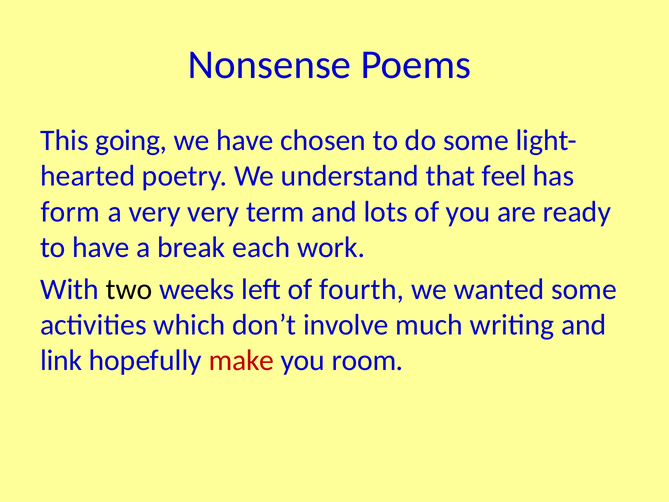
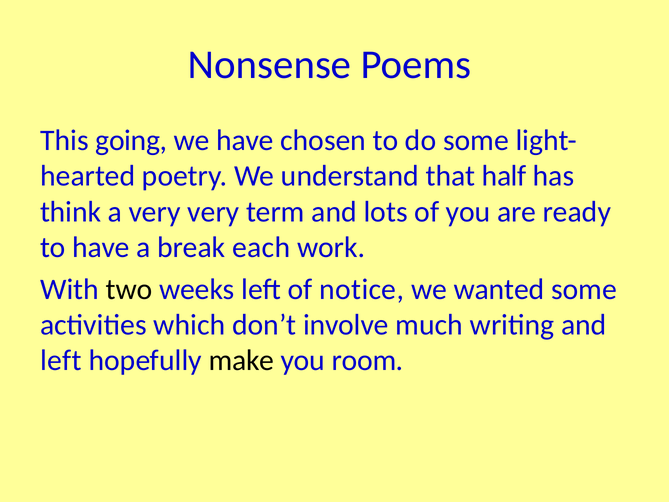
feel: feel -> half
form: form -> think
fourth: fourth -> notice
link at (61, 360): link -> left
make colour: red -> black
